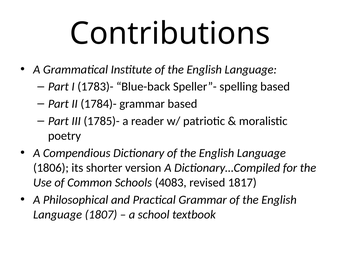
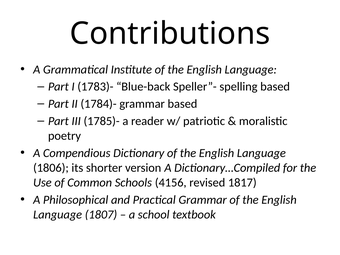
4083: 4083 -> 4156
